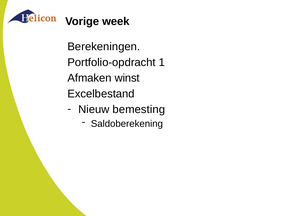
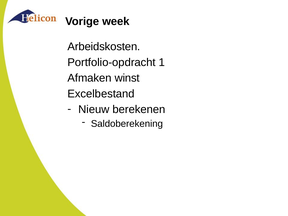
Berekeningen: Berekeningen -> Arbeidskosten
bemesting: bemesting -> berekenen
